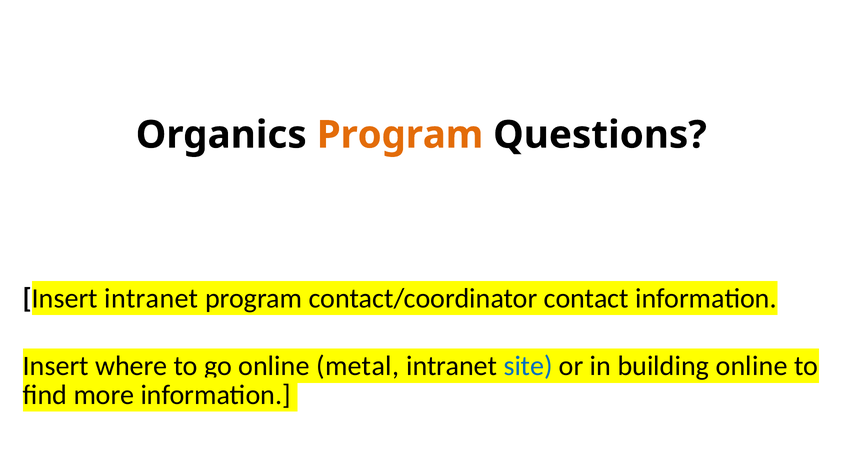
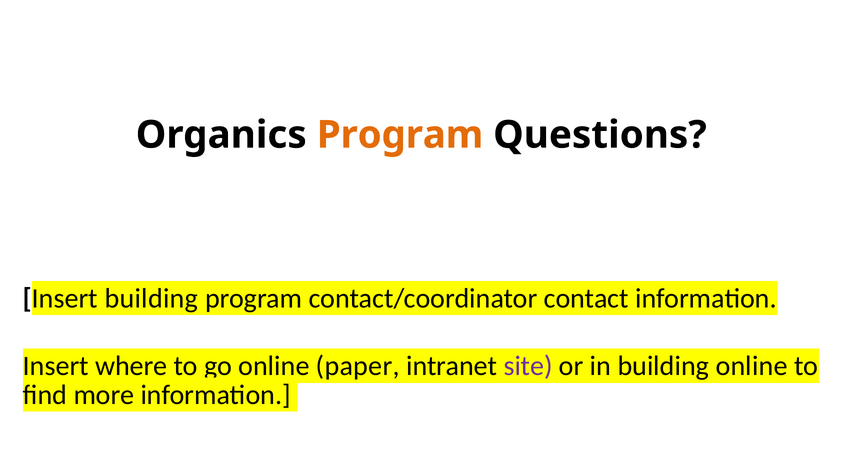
Insert intranet: intranet -> building
metal: metal -> paper
site colour: blue -> purple
